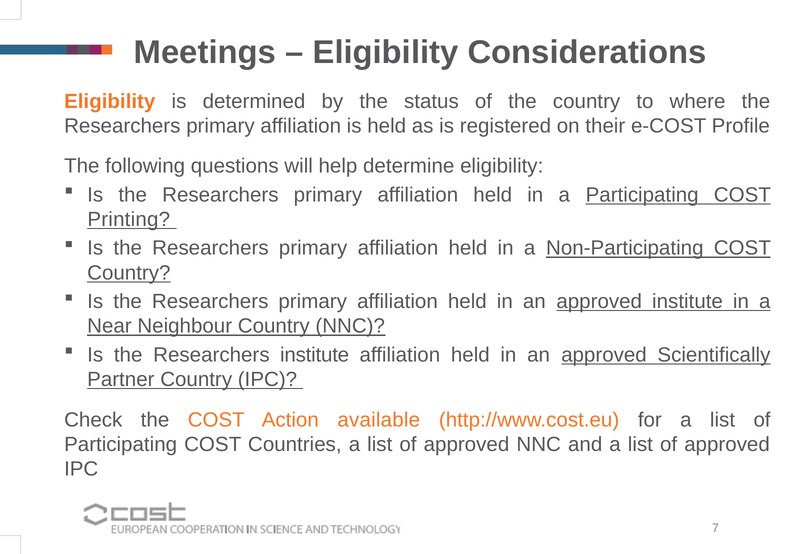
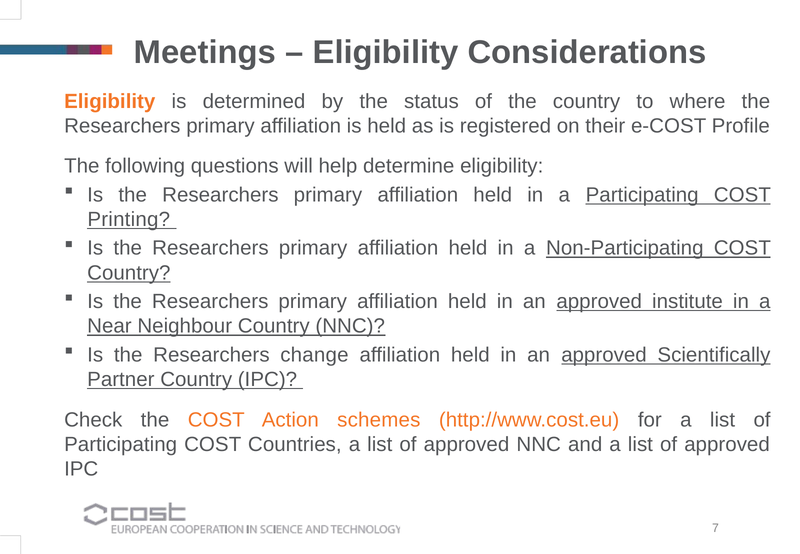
Researchers institute: institute -> change
available: available -> schemes
